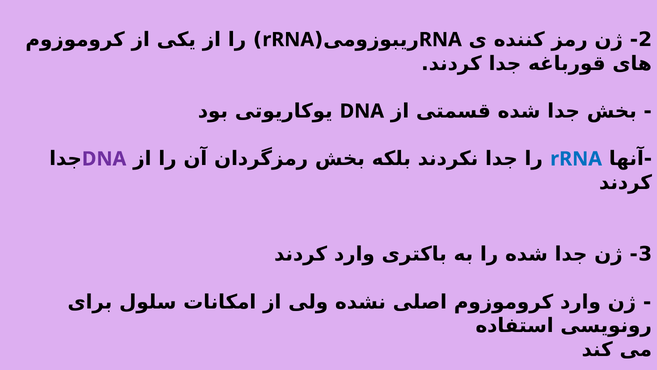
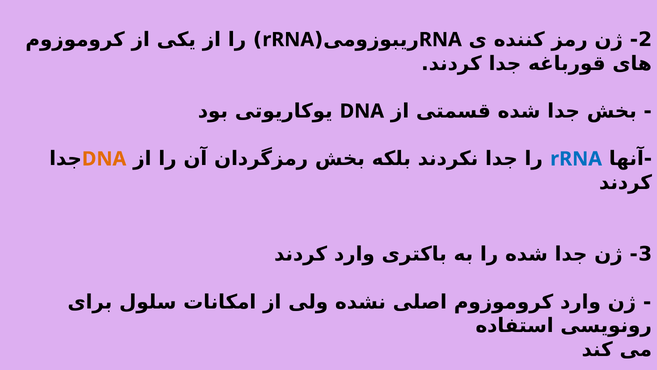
DNA at (104, 159) colour: purple -> orange
